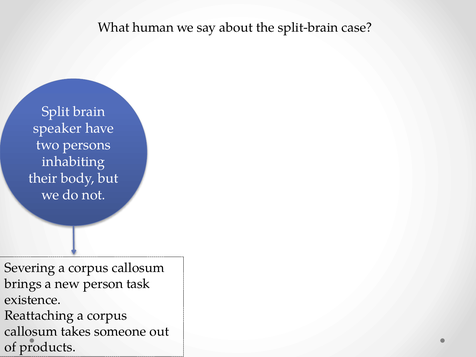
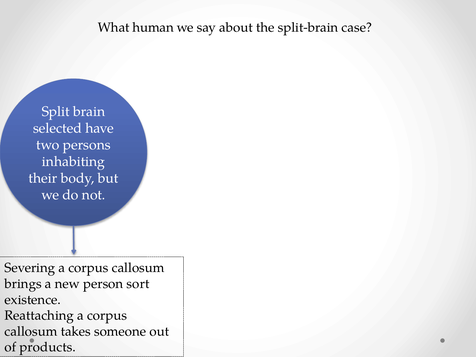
speaker: speaker -> selected
task: task -> sort
